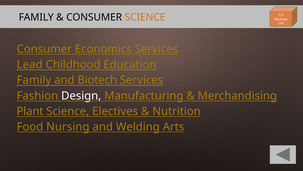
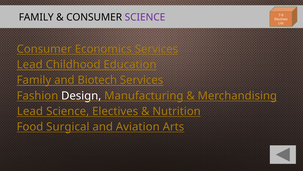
SCIENCE at (145, 17) colour: orange -> purple
Plant at (30, 111): Plant -> Lead
Nursing: Nursing -> Surgical
Welding: Welding -> Aviation
